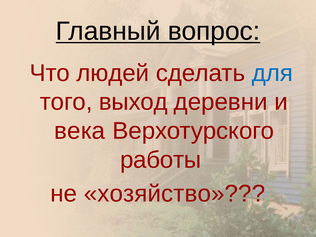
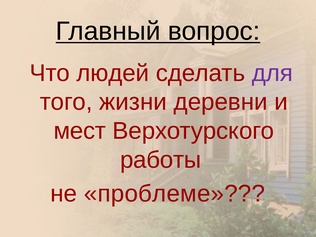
для colour: blue -> purple
выход: выход -> жизни
века: века -> мест
хозяйство: хозяйство -> проблеме
